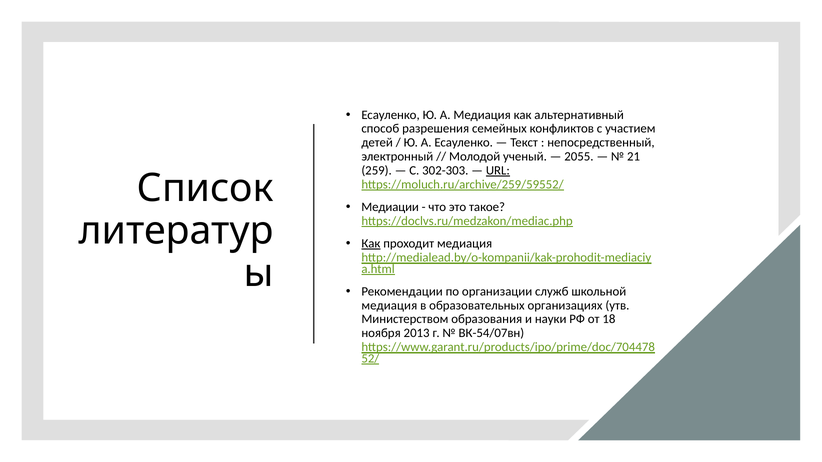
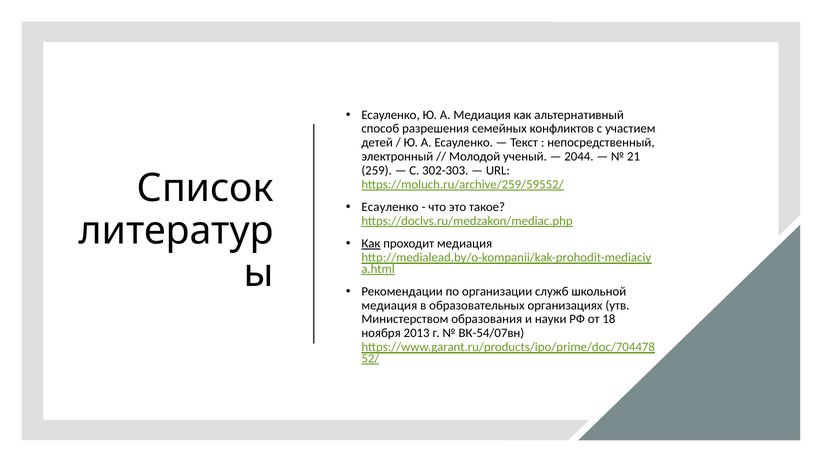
2055: 2055 -> 2044
URL underline: present -> none
Медиации at (390, 207): Медиации -> Есауленко
